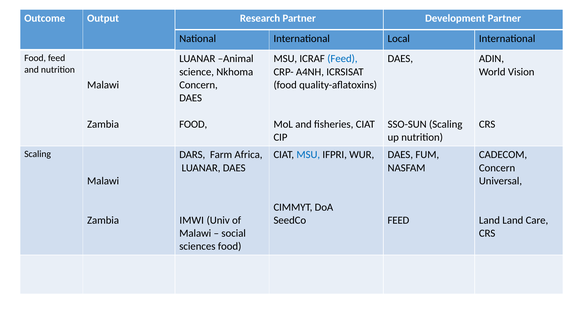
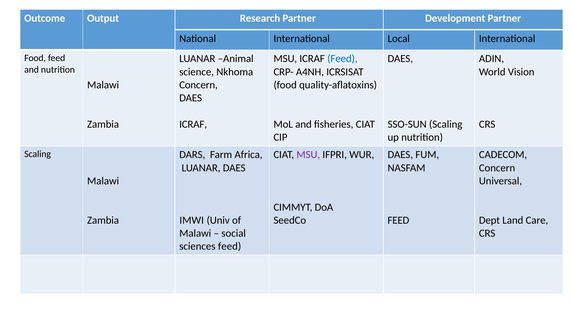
FOOD at (193, 124): FOOD -> ICRAF
MSU at (308, 155) colour: blue -> purple
Land at (489, 220): Land -> Dept
sciences food: food -> feed
